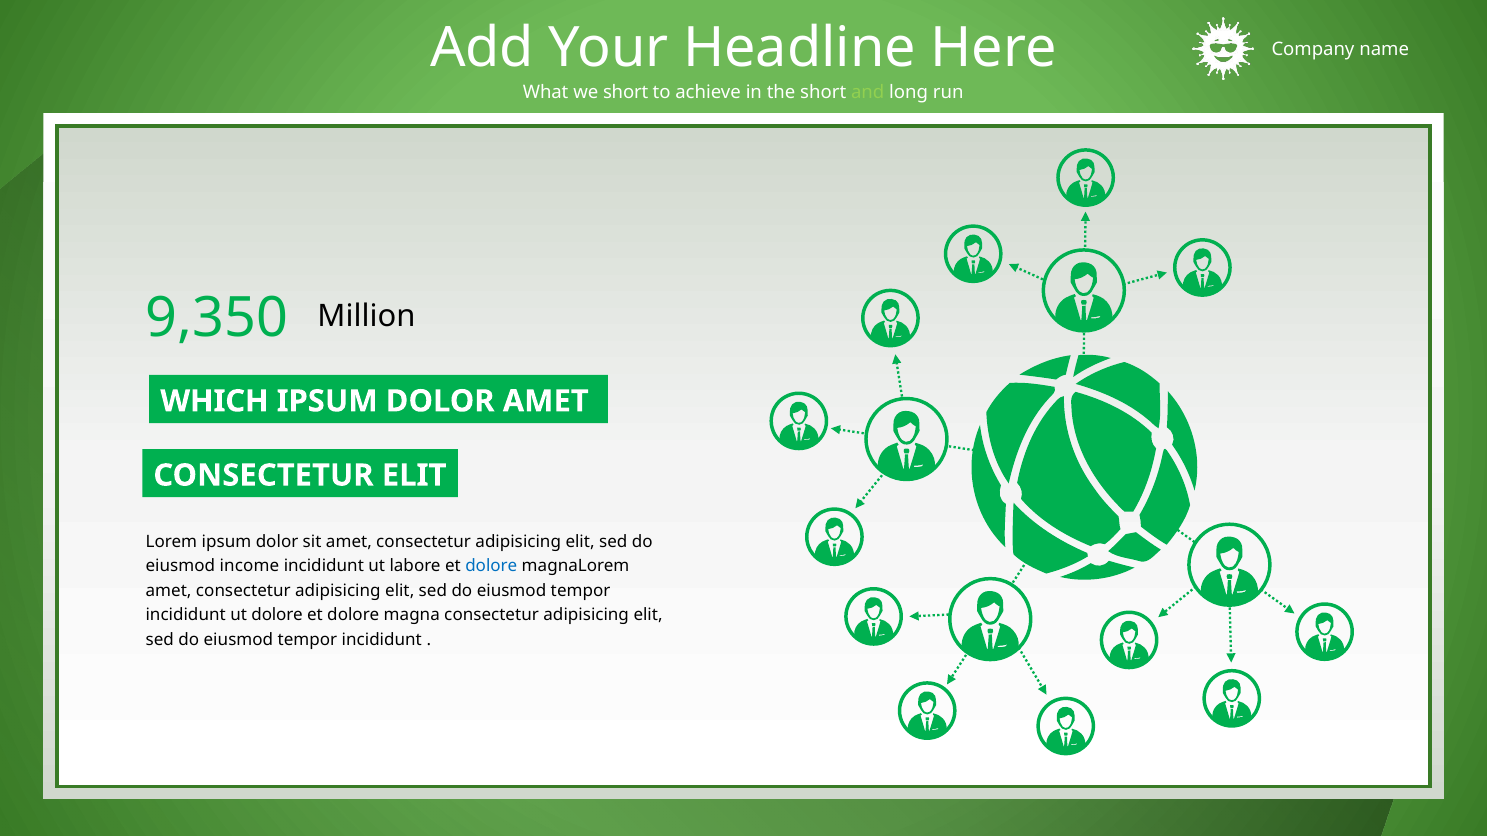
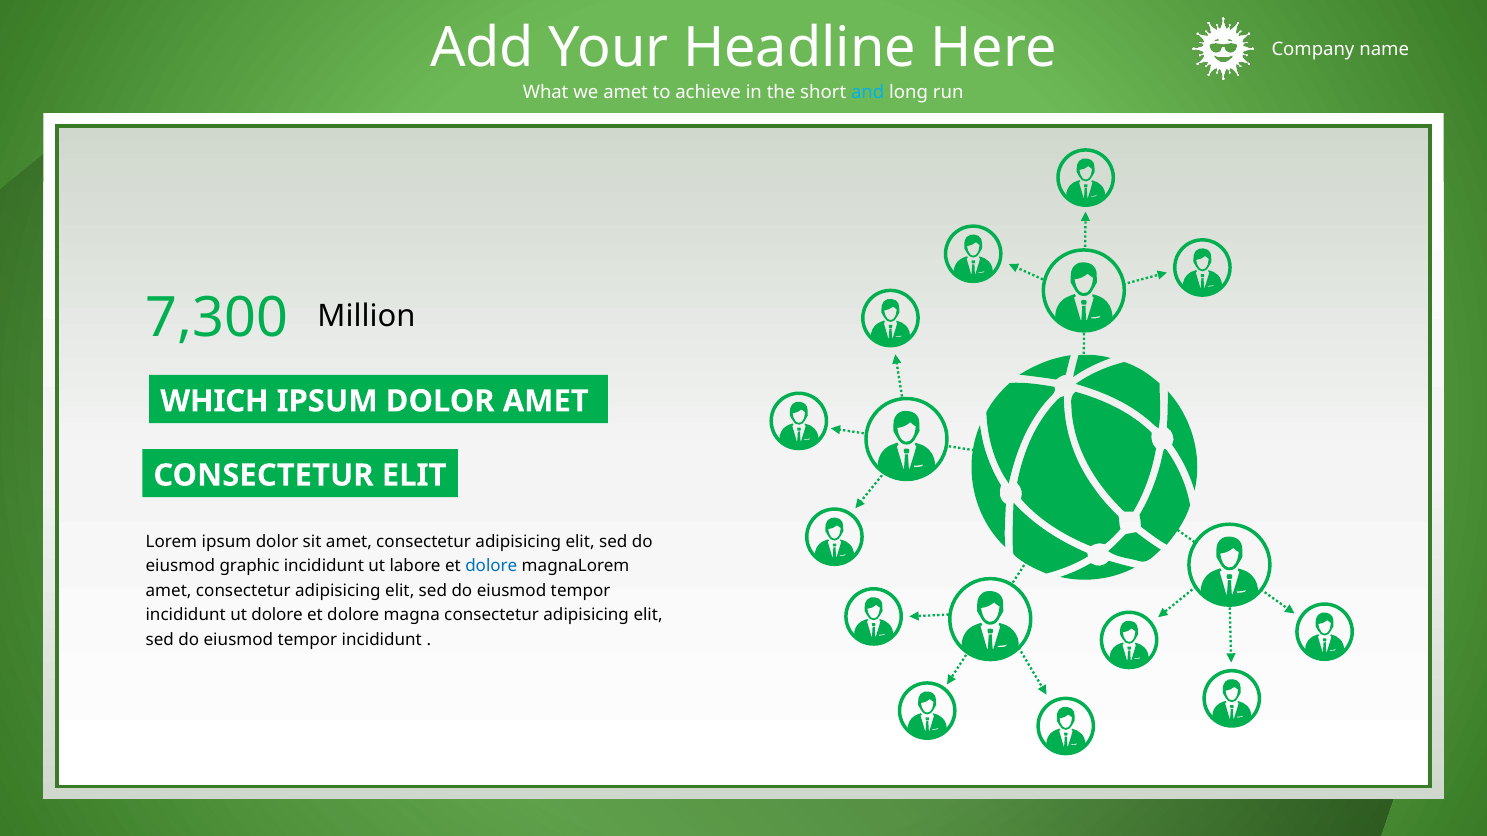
we short: short -> amet
and colour: light green -> light blue
9,350: 9,350 -> 7,300
income: income -> graphic
